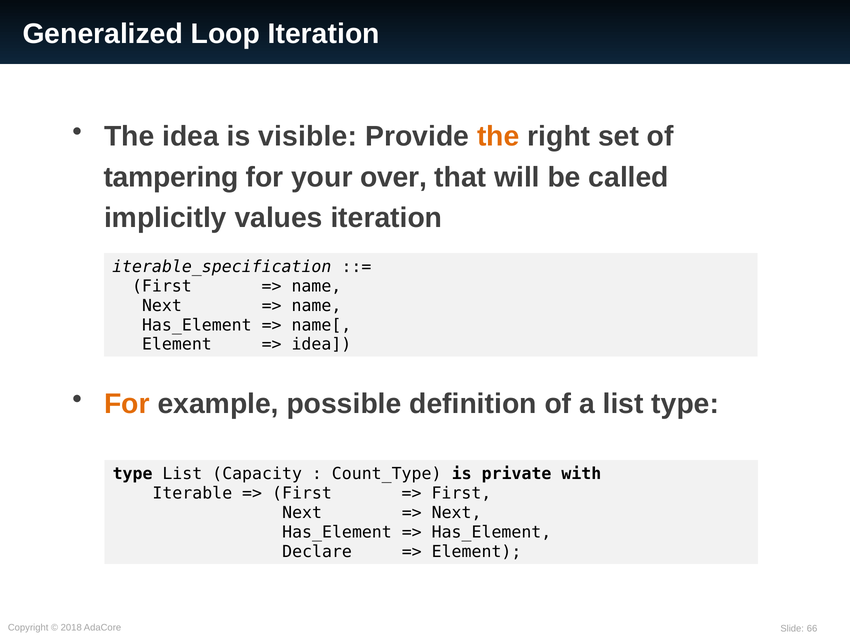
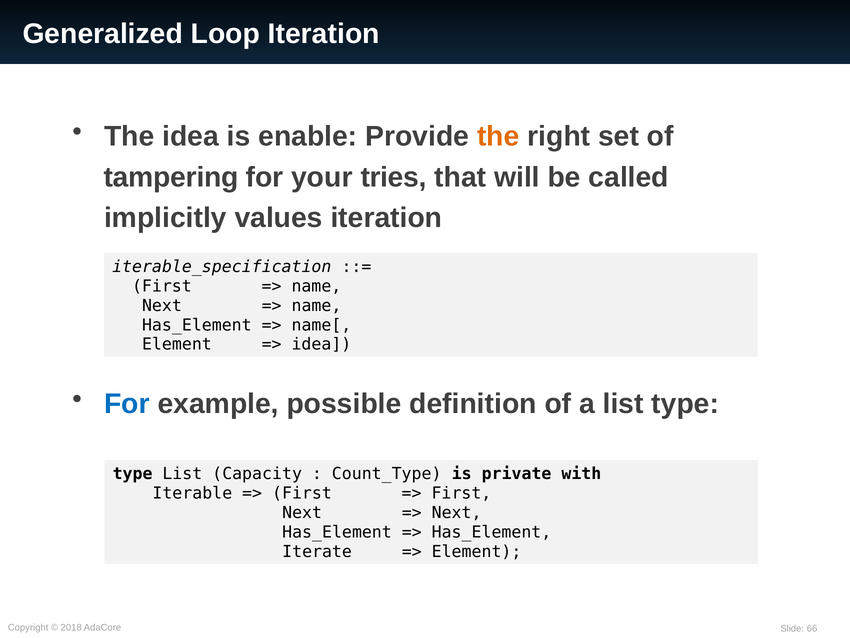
visible: visible -> enable
over: over -> tries
For at (127, 404) colour: orange -> blue
Declare: Declare -> Iterate
